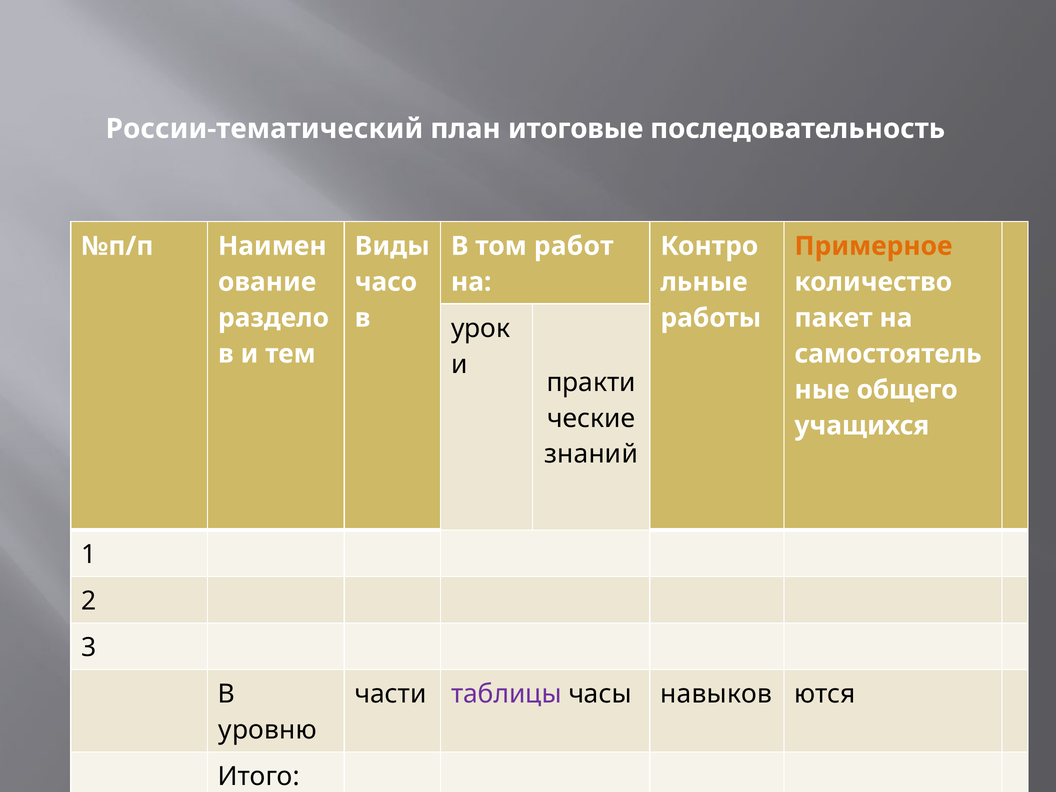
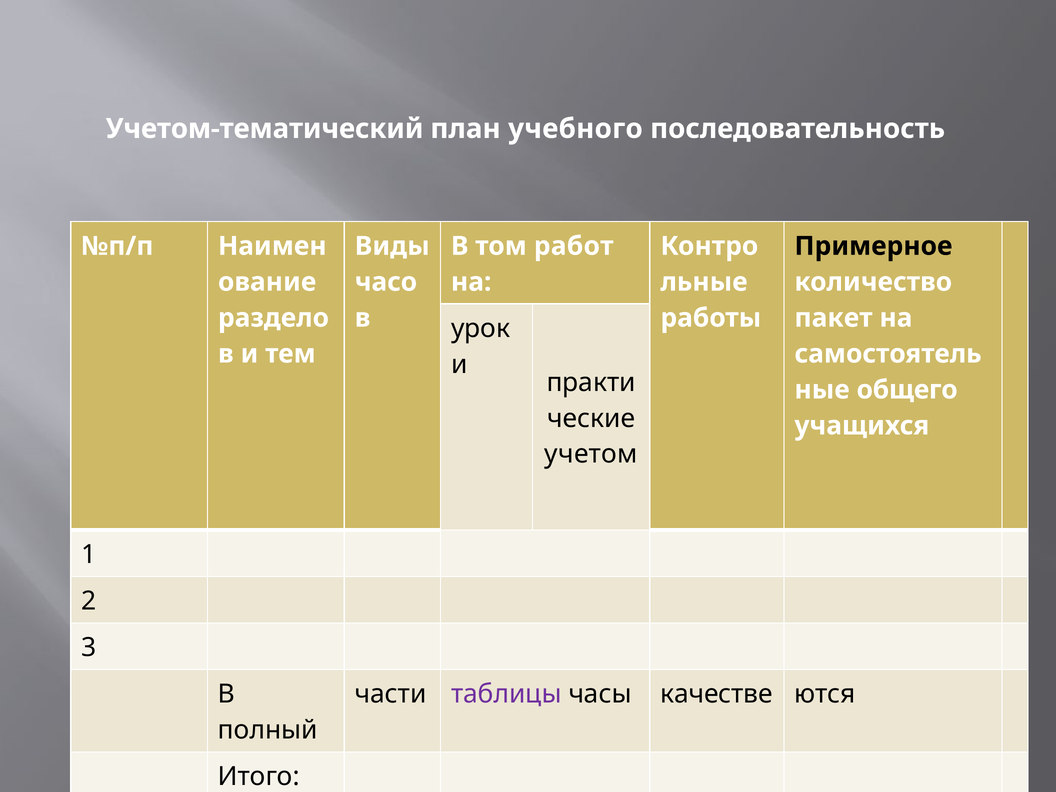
России-тематический: России-тематический -> Учетом-тематический
итоговые: итоговые -> учебного
Примерное colour: orange -> black
знаний: знаний -> учетом
навыков: навыков -> качестве
уровню: уровню -> полный
